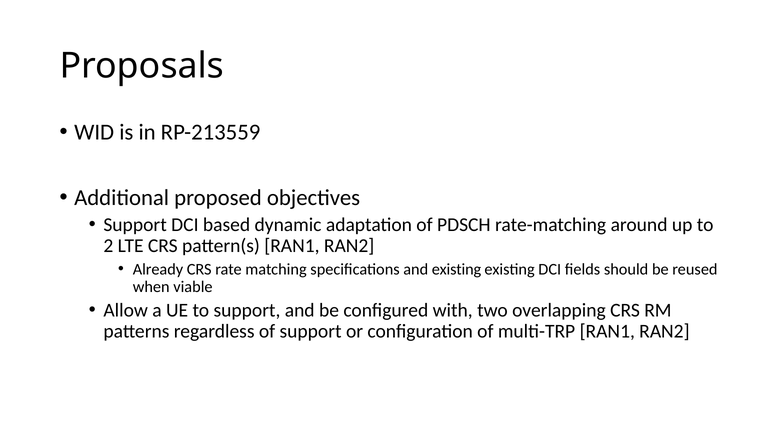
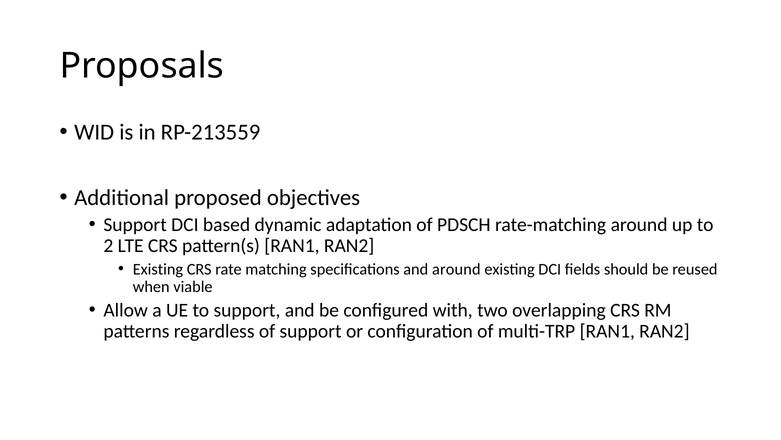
Already at (158, 269): Already -> Existing
and existing: existing -> around
